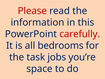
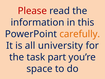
carefully colour: red -> orange
bedrooms: bedrooms -> university
jobs: jobs -> part
